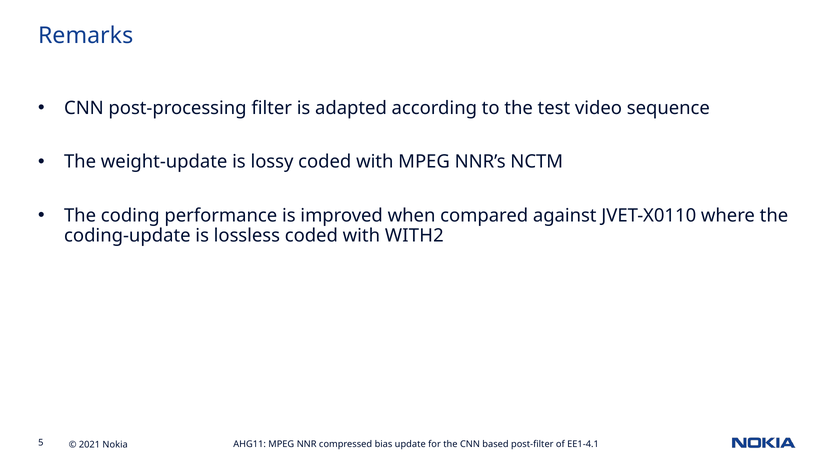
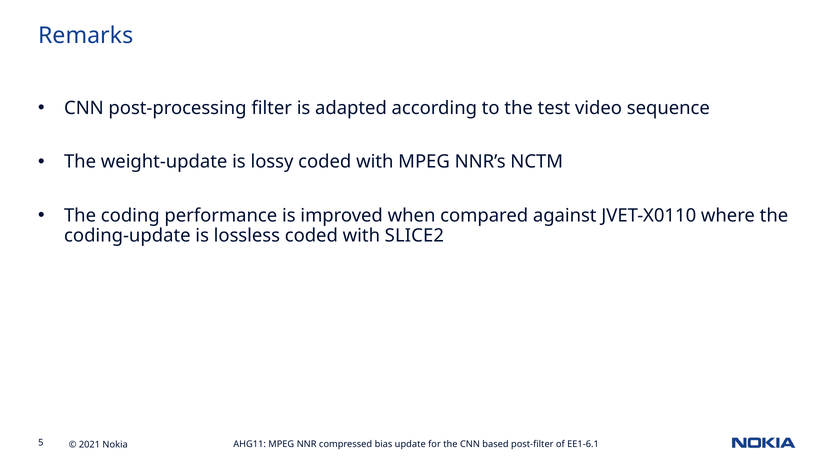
WITH2: WITH2 -> SLICE2
EE1-4.1: EE1-4.1 -> EE1-6.1
